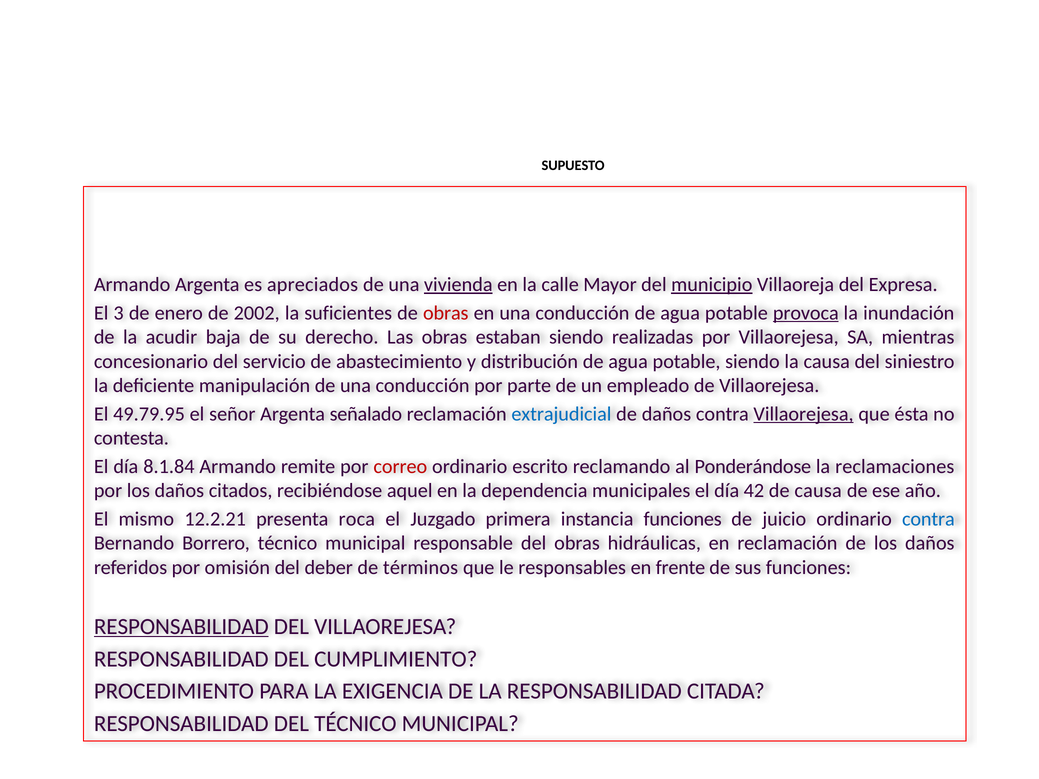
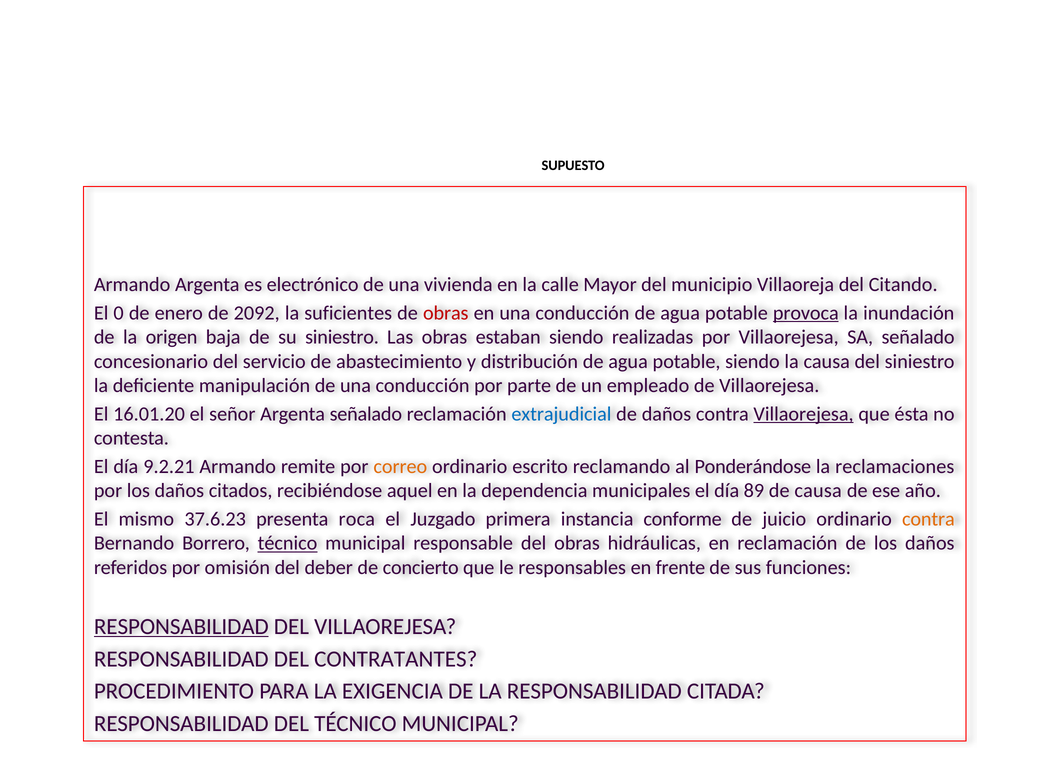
apreciados: apreciados -> electrónico
vivienda underline: present -> none
municipio underline: present -> none
Expresa: Expresa -> Citando
3: 3 -> 0
2002: 2002 -> 2092
acudir: acudir -> origen
su derecho: derecho -> siniestro
SA mientras: mientras -> señalado
49.79.95: 49.79.95 -> 16.01.20
8.1.84: 8.1.84 -> 9.2.21
correo colour: red -> orange
42: 42 -> 89
12.2.21: 12.2.21 -> 37.6.23
instancia funciones: funciones -> conforme
contra at (928, 519) colour: blue -> orange
técnico at (288, 543) underline: none -> present
términos: términos -> concierto
CUMPLIMIENTO: CUMPLIMIENTO -> CONTRATANTES
